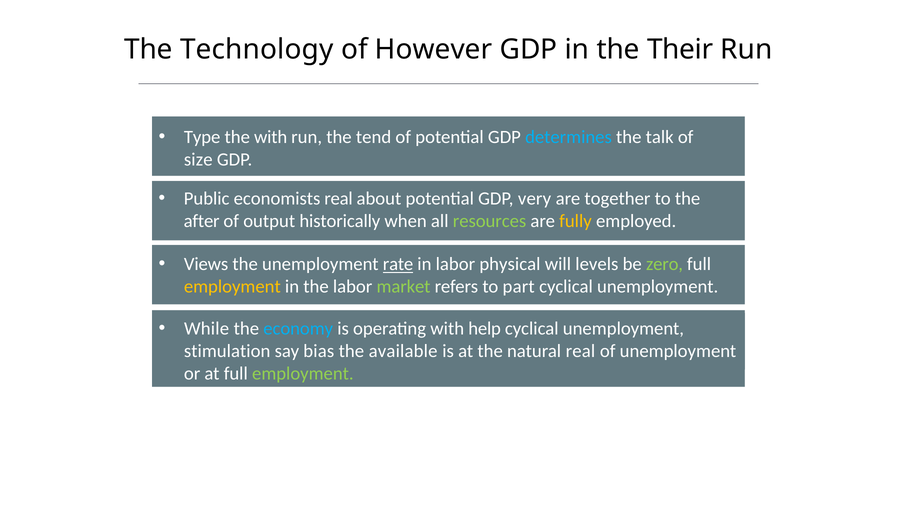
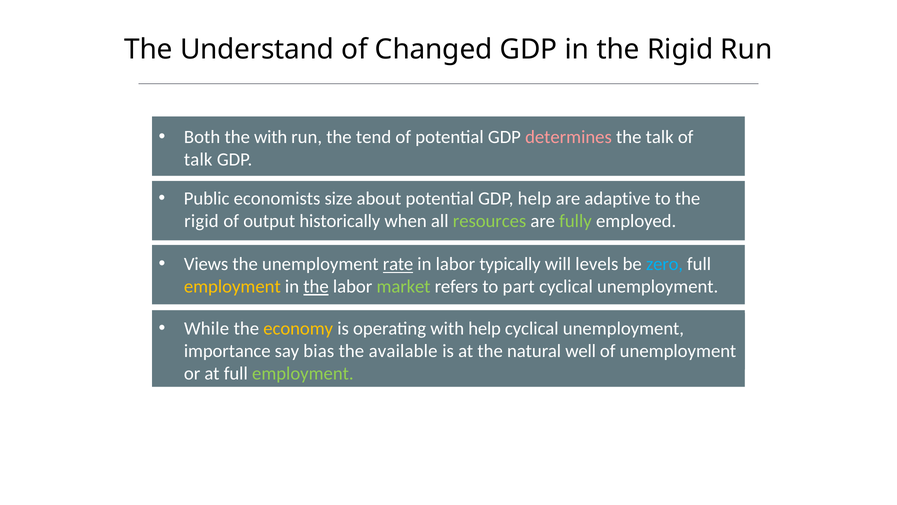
Technology: Technology -> Understand
However: However -> Changed
in the Their: Their -> Rigid
Type: Type -> Both
determines colour: light blue -> pink
size at (198, 159): size -> talk
economists real: real -> size
GDP very: very -> help
together: together -> adaptive
after at (202, 221): after -> rigid
fully colour: yellow -> light green
physical: physical -> typically
zero colour: light green -> light blue
the at (316, 286) underline: none -> present
economy colour: light blue -> yellow
stimulation: stimulation -> importance
natural real: real -> well
